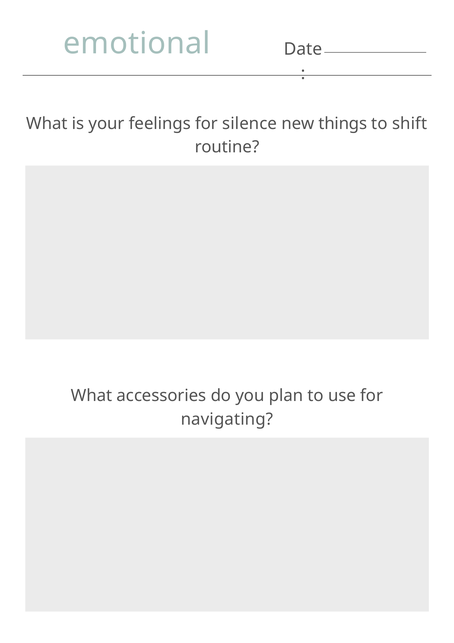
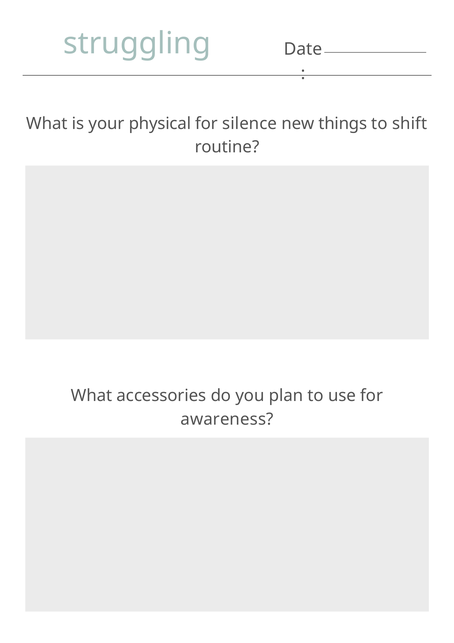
emotional: emotional -> struggling
feelings: feelings -> physical
navigating: navigating -> awareness
